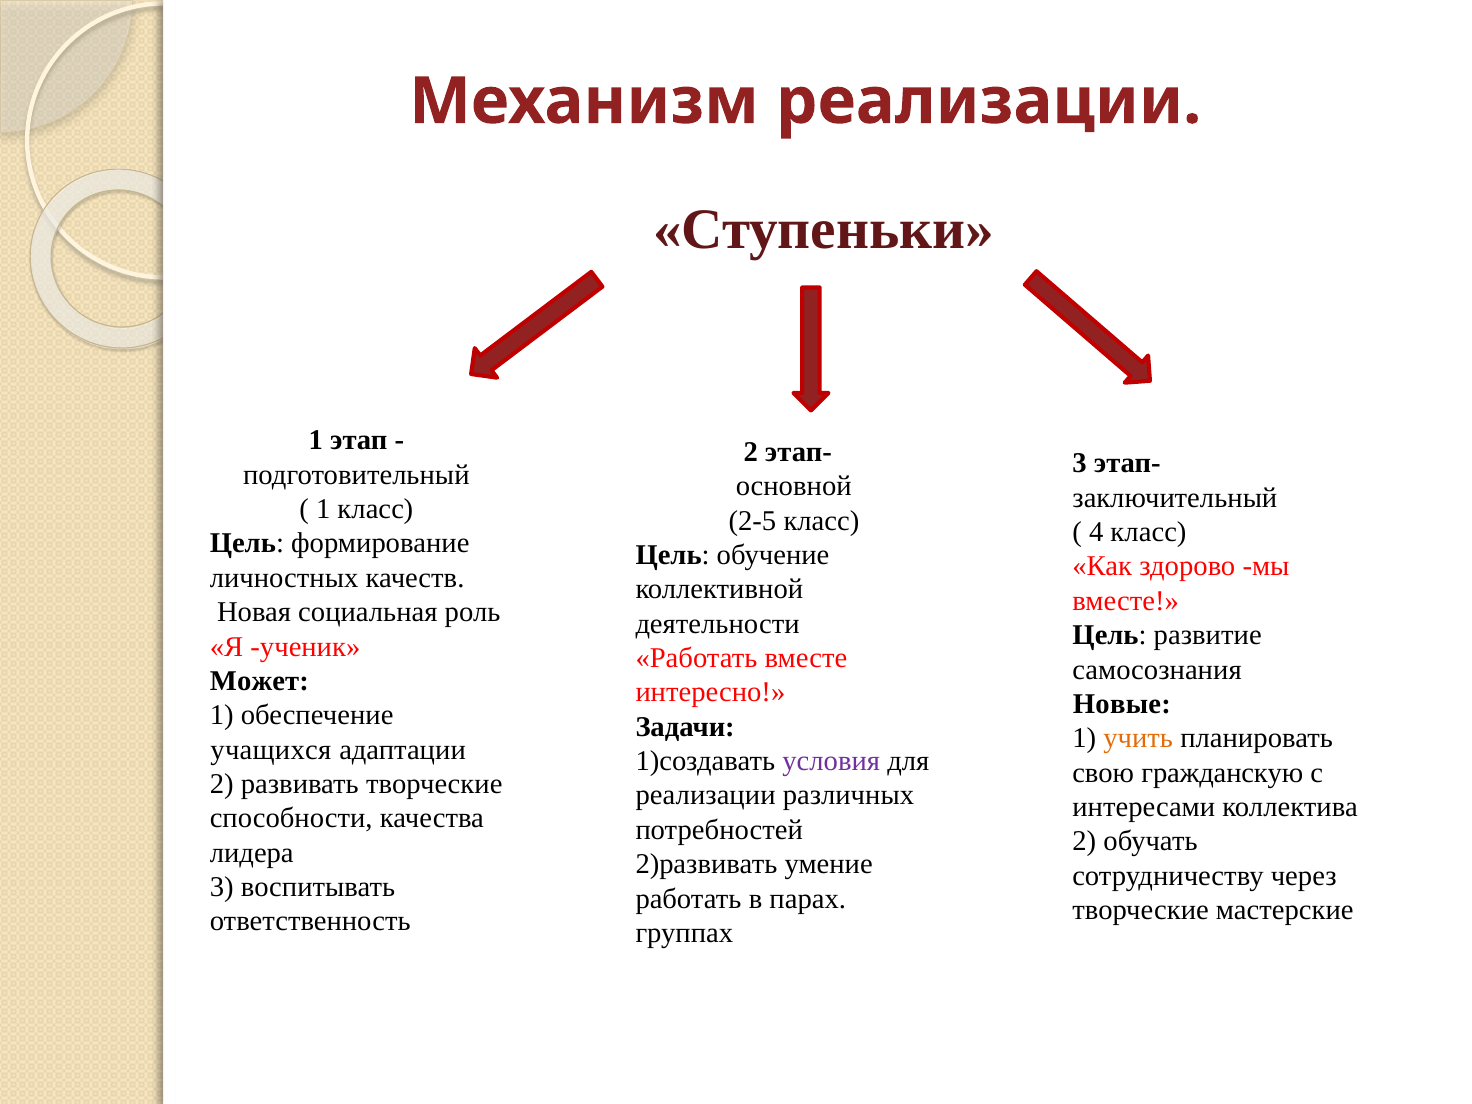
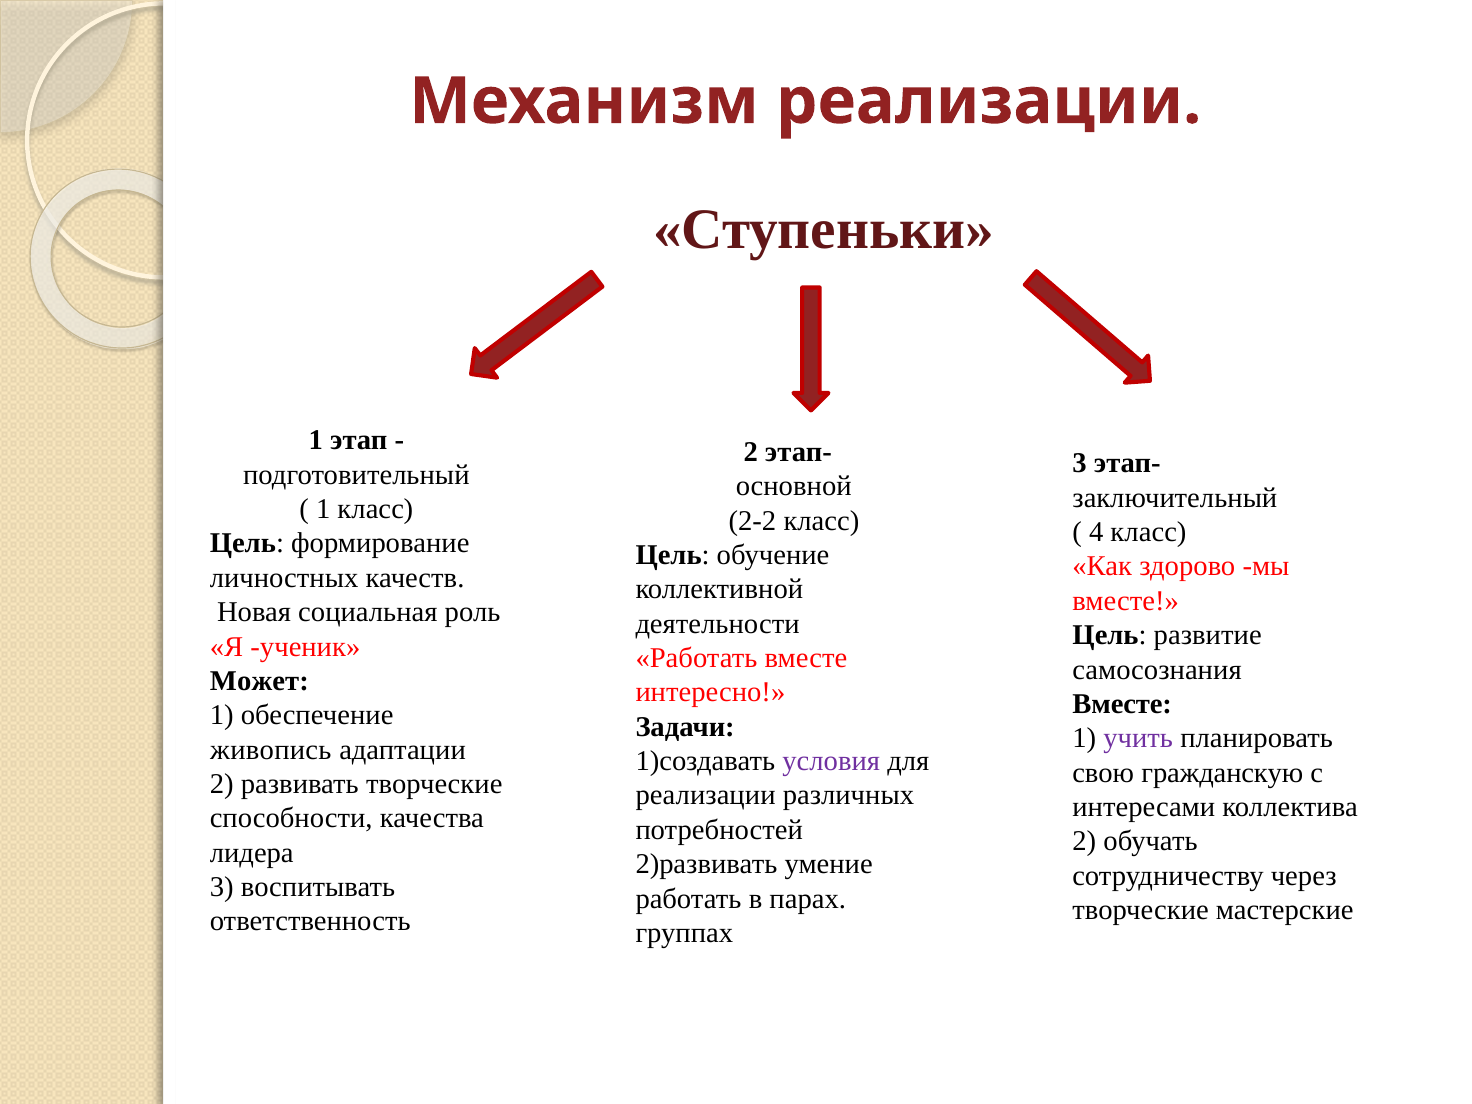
2-5: 2-5 -> 2-2
Новые at (1122, 704): Новые -> Вместе
учить colour: orange -> purple
учащихся: учащихся -> живопись
